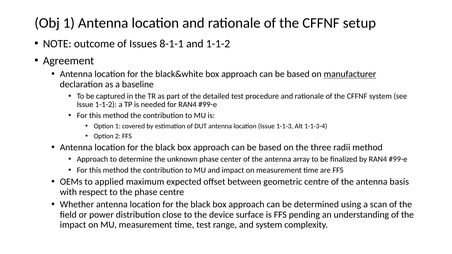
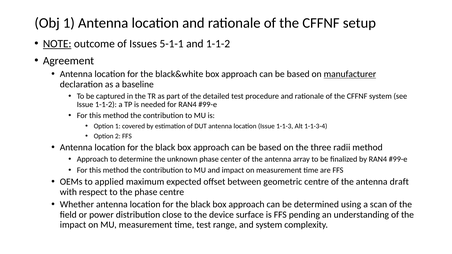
NOTE underline: none -> present
8-1-1: 8-1-1 -> 5-1-1
basis: basis -> draft
